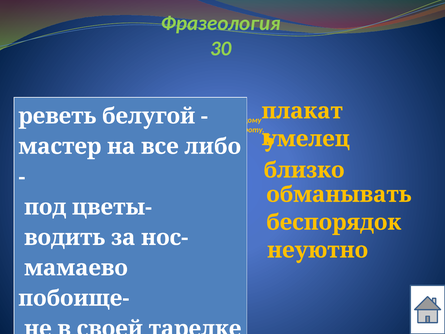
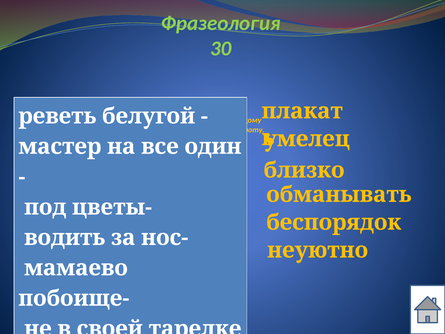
либо: либо -> один
